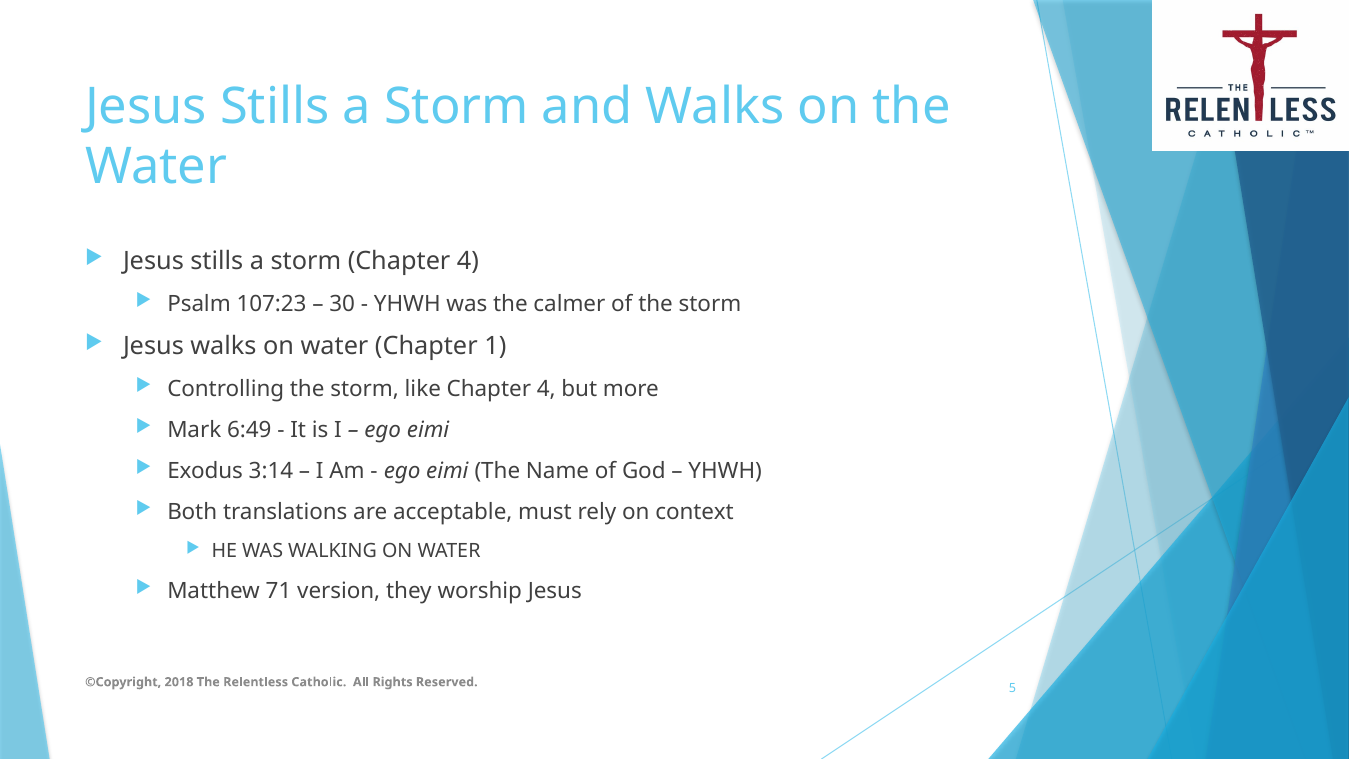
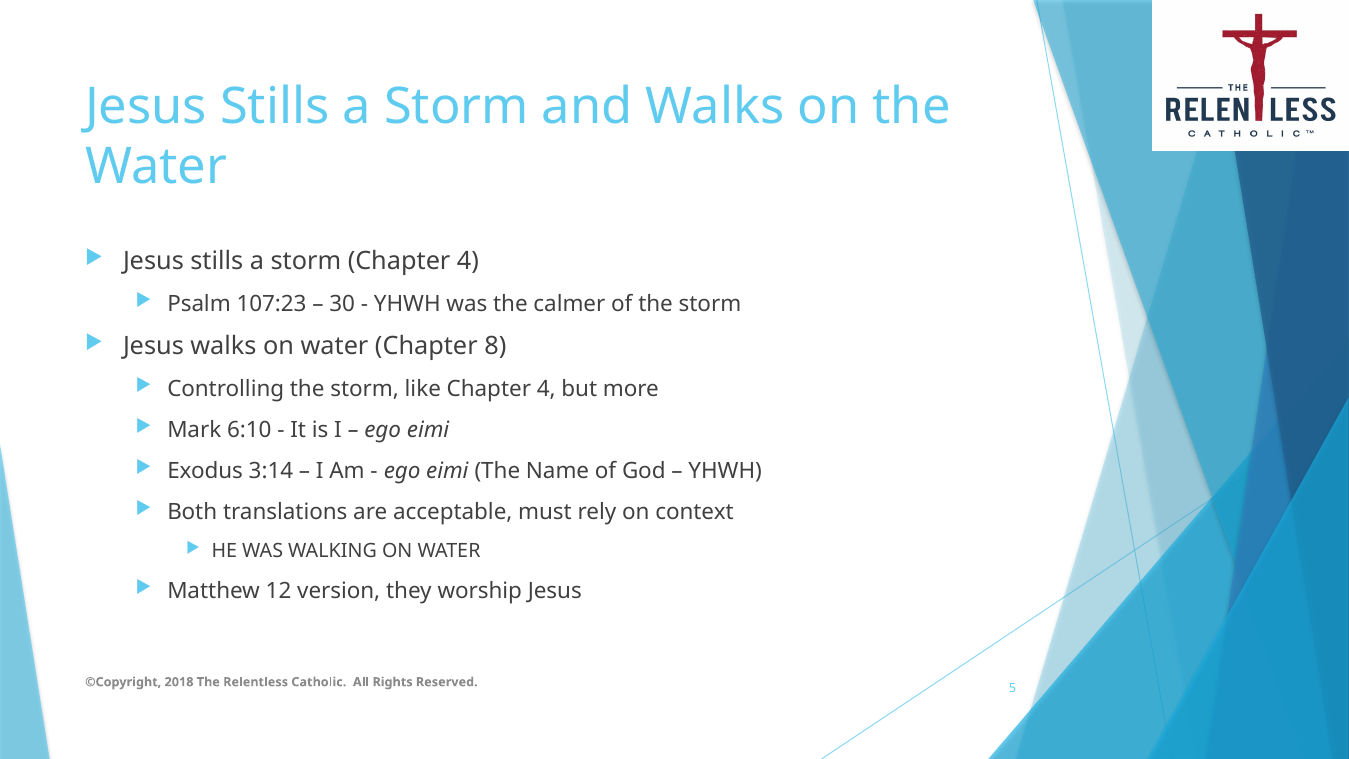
1: 1 -> 8
6:49: 6:49 -> 6:10
71: 71 -> 12
